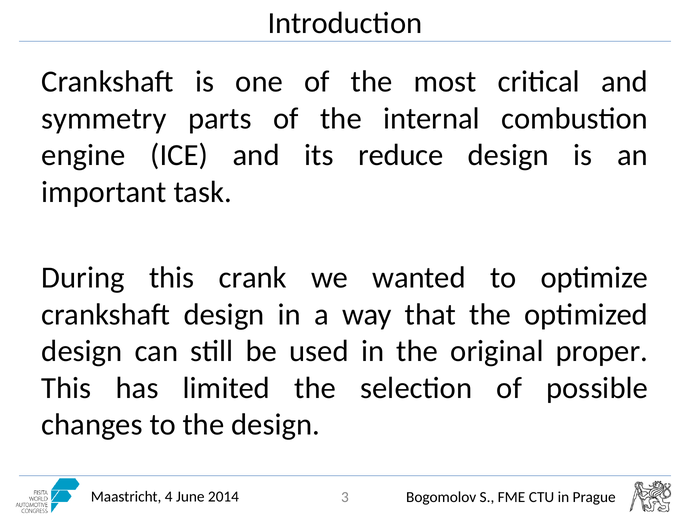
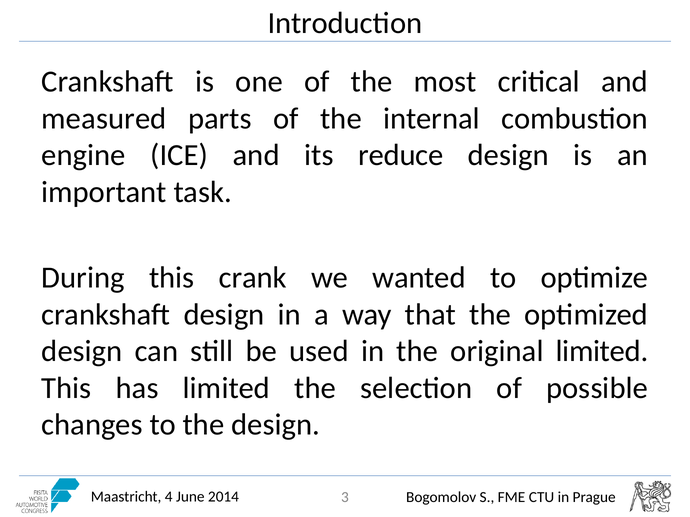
symmetry: symmetry -> measured
original proper: proper -> limited
